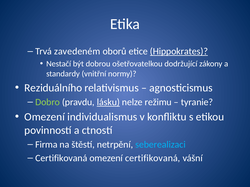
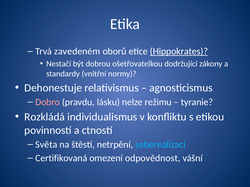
Reziduálního: Reziduálního -> Dehonestuje
Dobro colour: light green -> pink
lásku underline: present -> none
Omezení at (45, 117): Omezení -> Rozkládá
Firma: Firma -> Světa
omezení certifikovaná: certifikovaná -> odpovědnost
